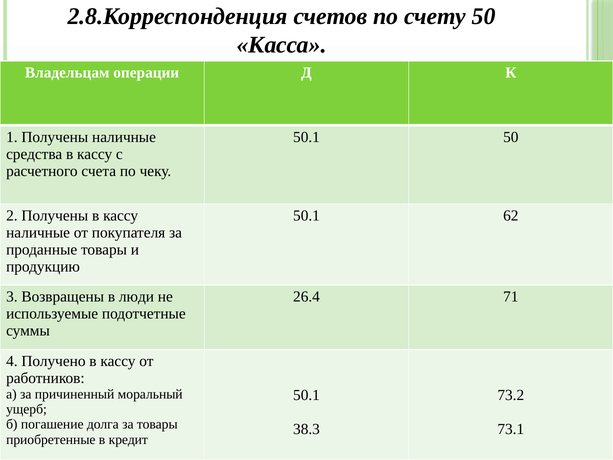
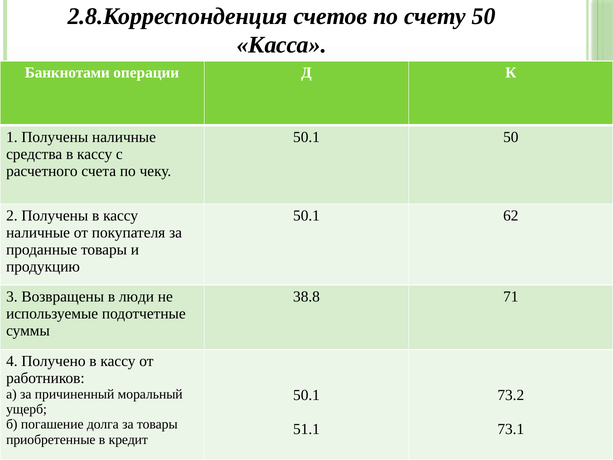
Владельцам: Владельцам -> Банкнотами
26.4: 26.4 -> 38.8
38.3: 38.3 -> 51.1
